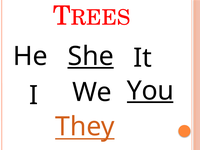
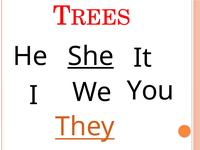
You underline: present -> none
